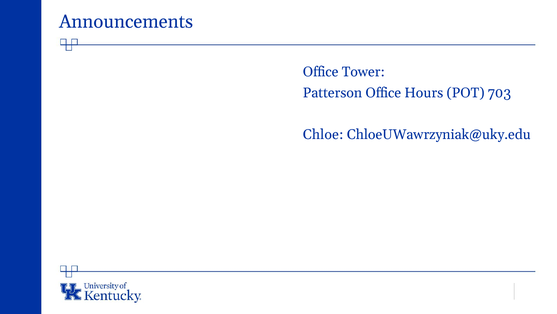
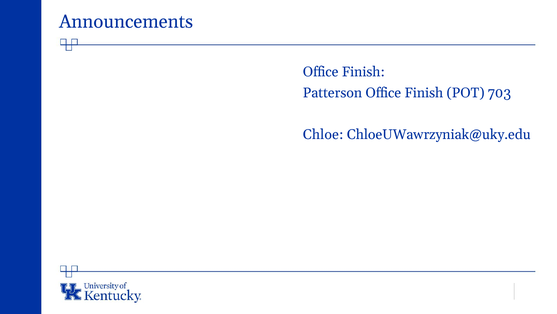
Tower at (363, 72): Tower -> Finish
Patterson Office Hours: Hours -> Finish
